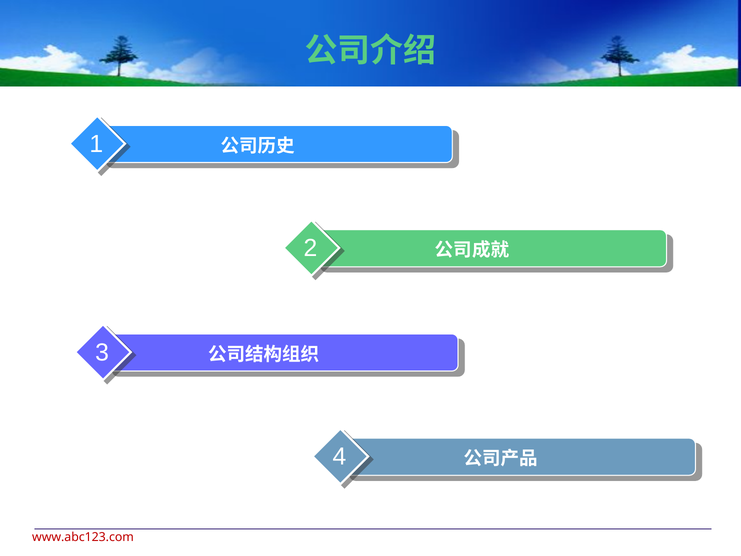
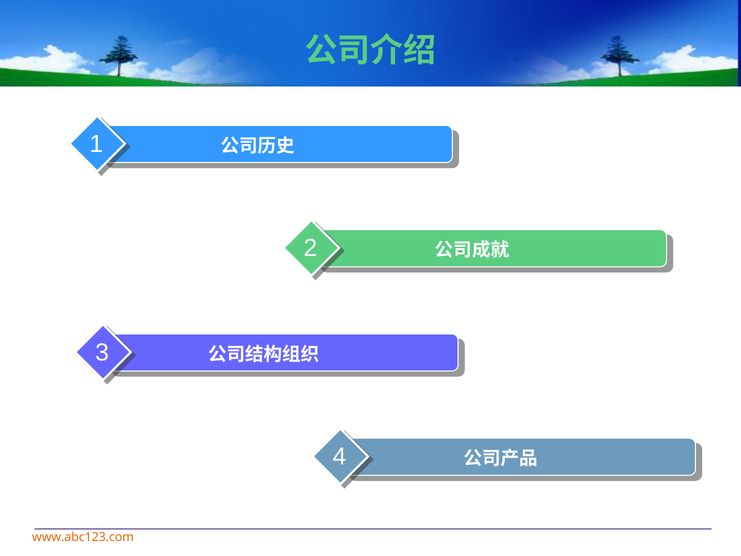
www.abc123.com colour: red -> orange
